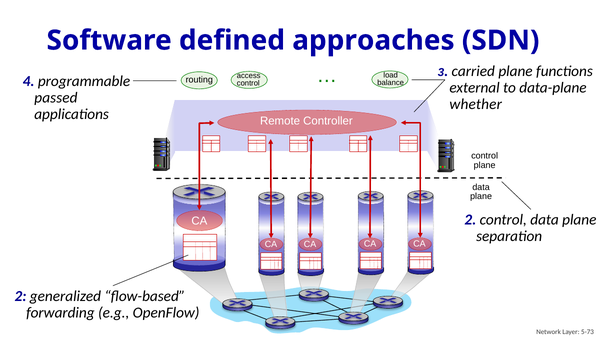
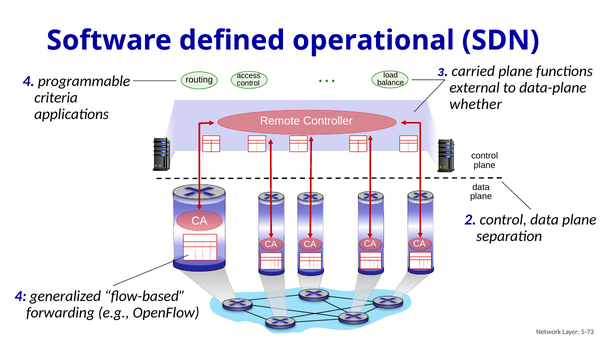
approaches: approaches -> operational
passed: passed -> criteria
2 at (20, 296): 2 -> 4
